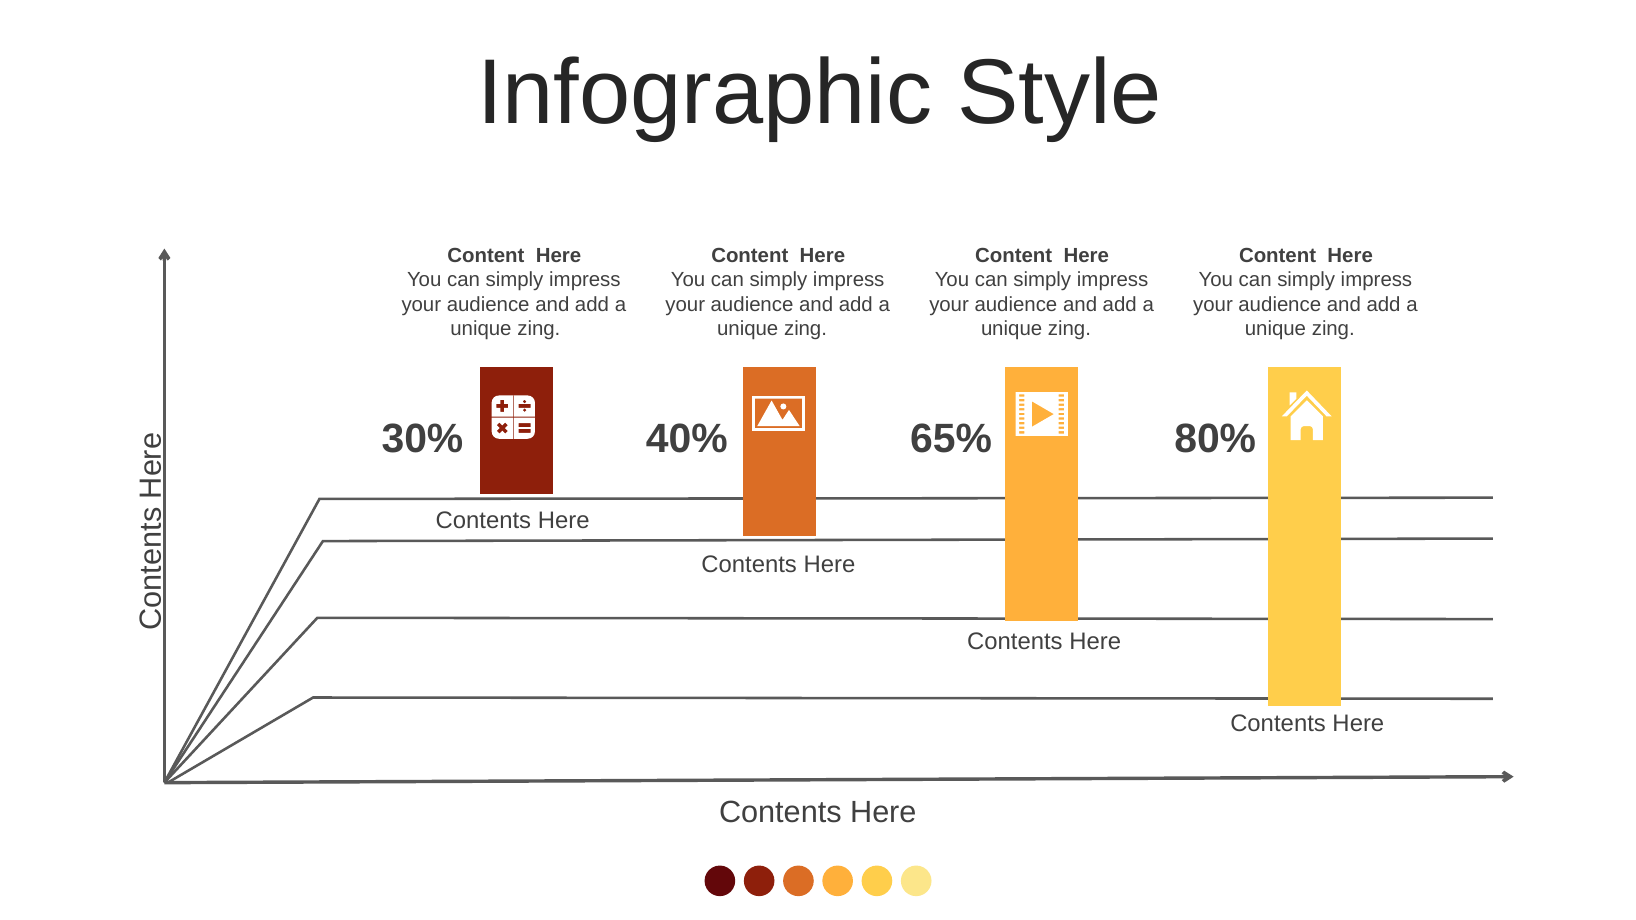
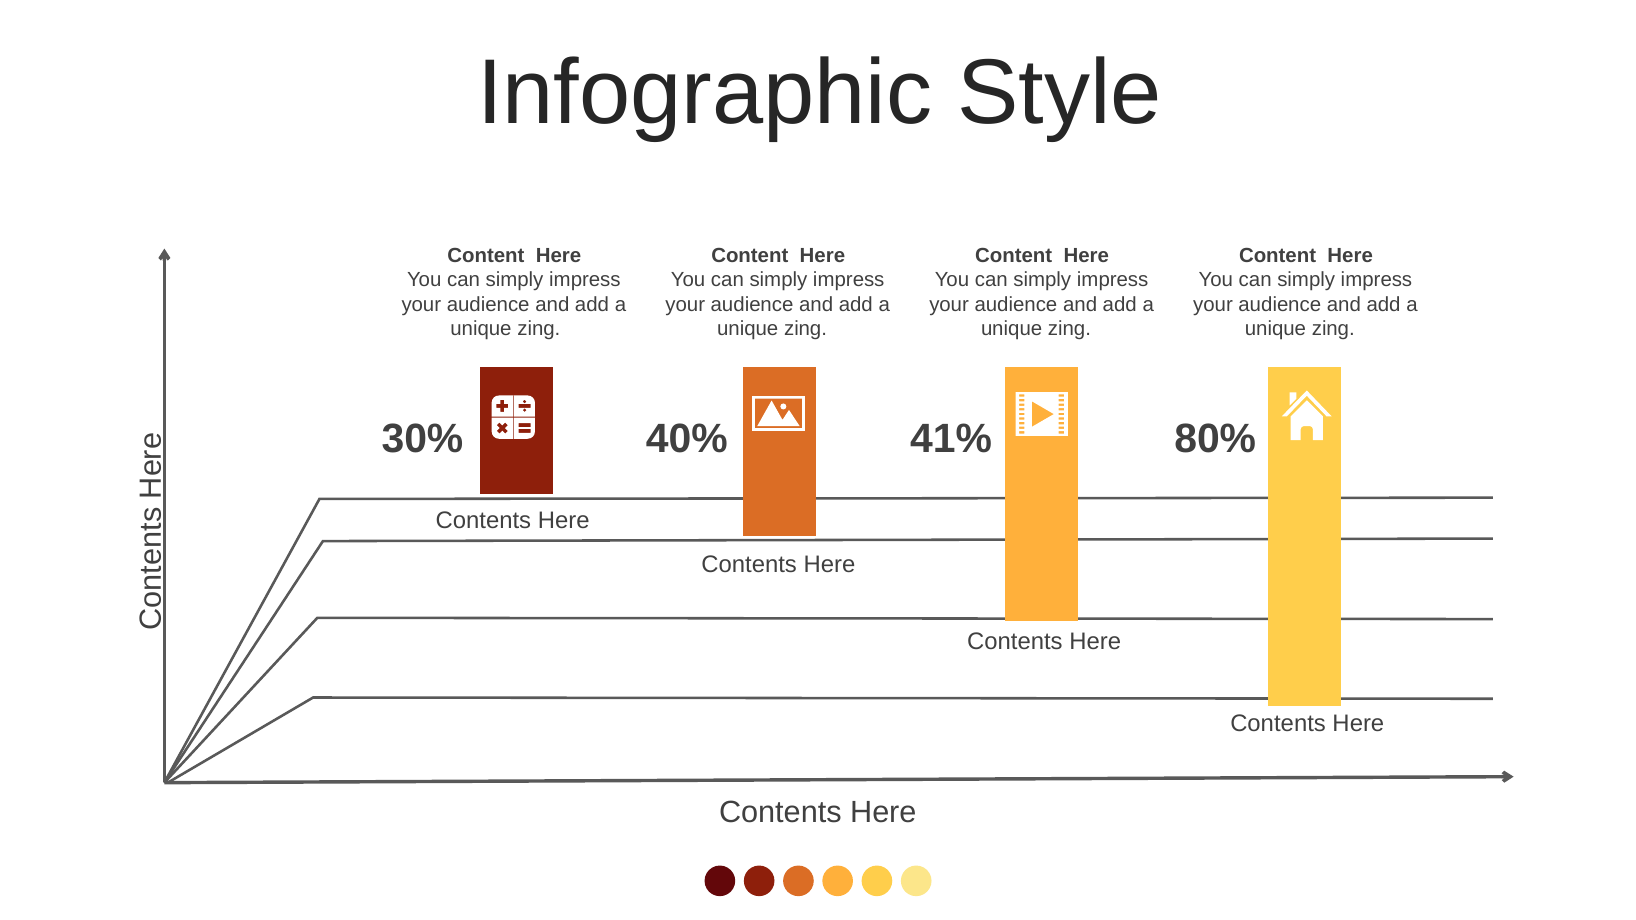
65%: 65% -> 41%
